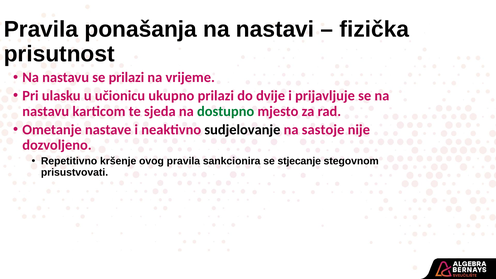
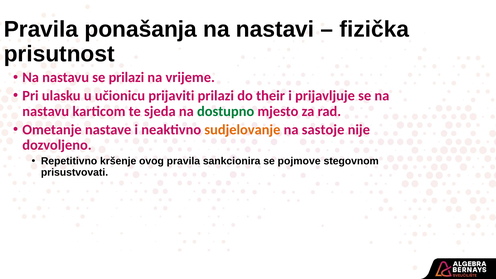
ukupno: ukupno -> prijaviti
dvije: dvije -> their
sudjelovanje colour: black -> orange
stjecanje: stjecanje -> pojmove
